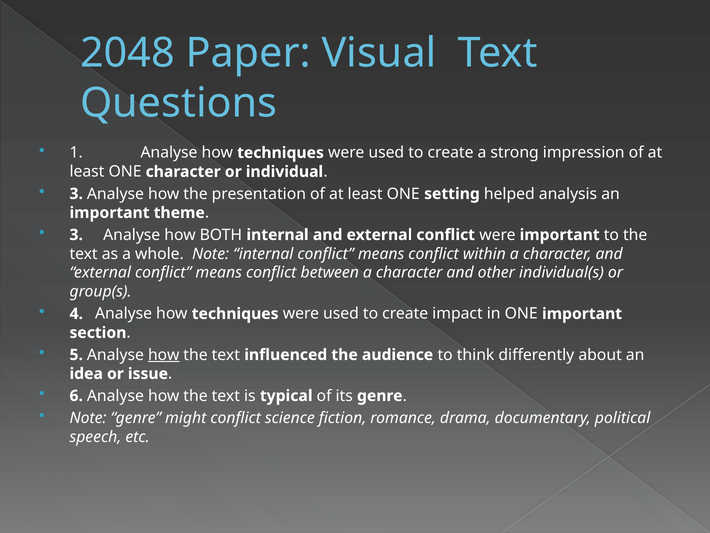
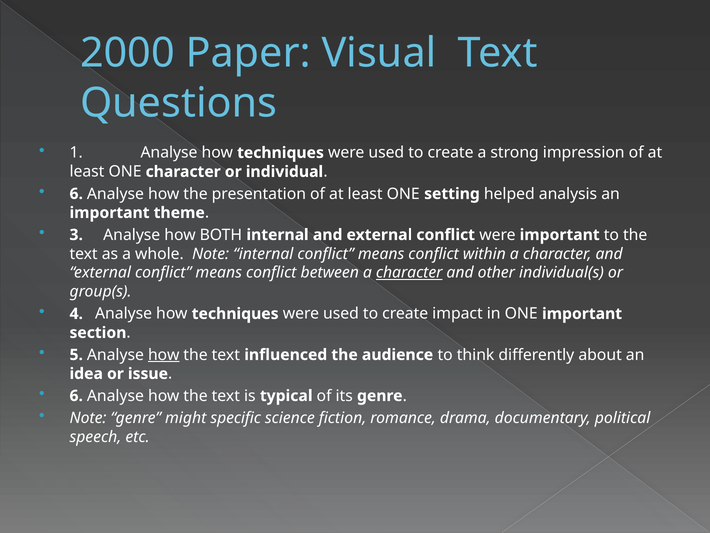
2048: 2048 -> 2000
3 at (76, 194): 3 -> 6
character at (409, 272) underline: none -> present
might conflict: conflict -> specific
